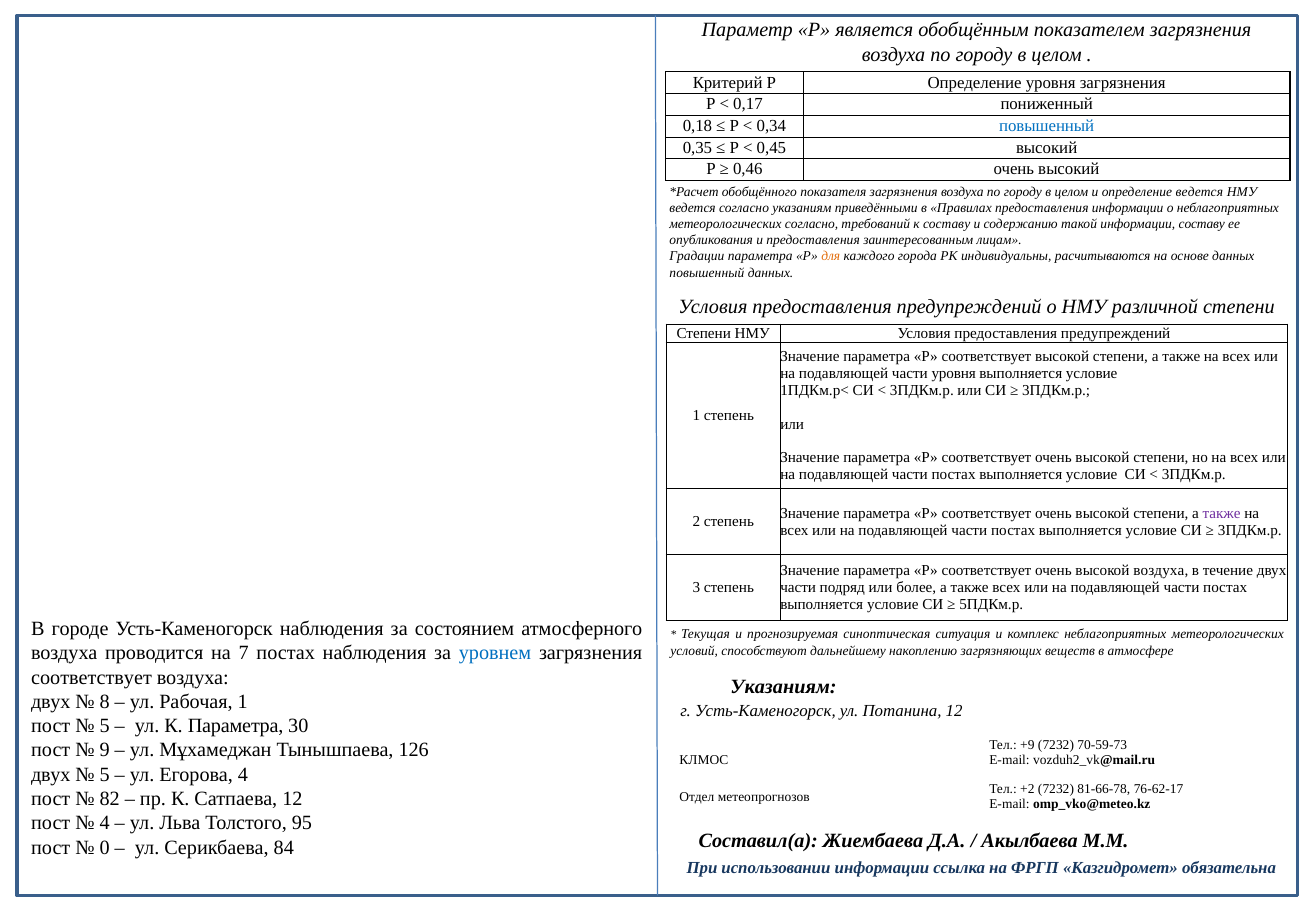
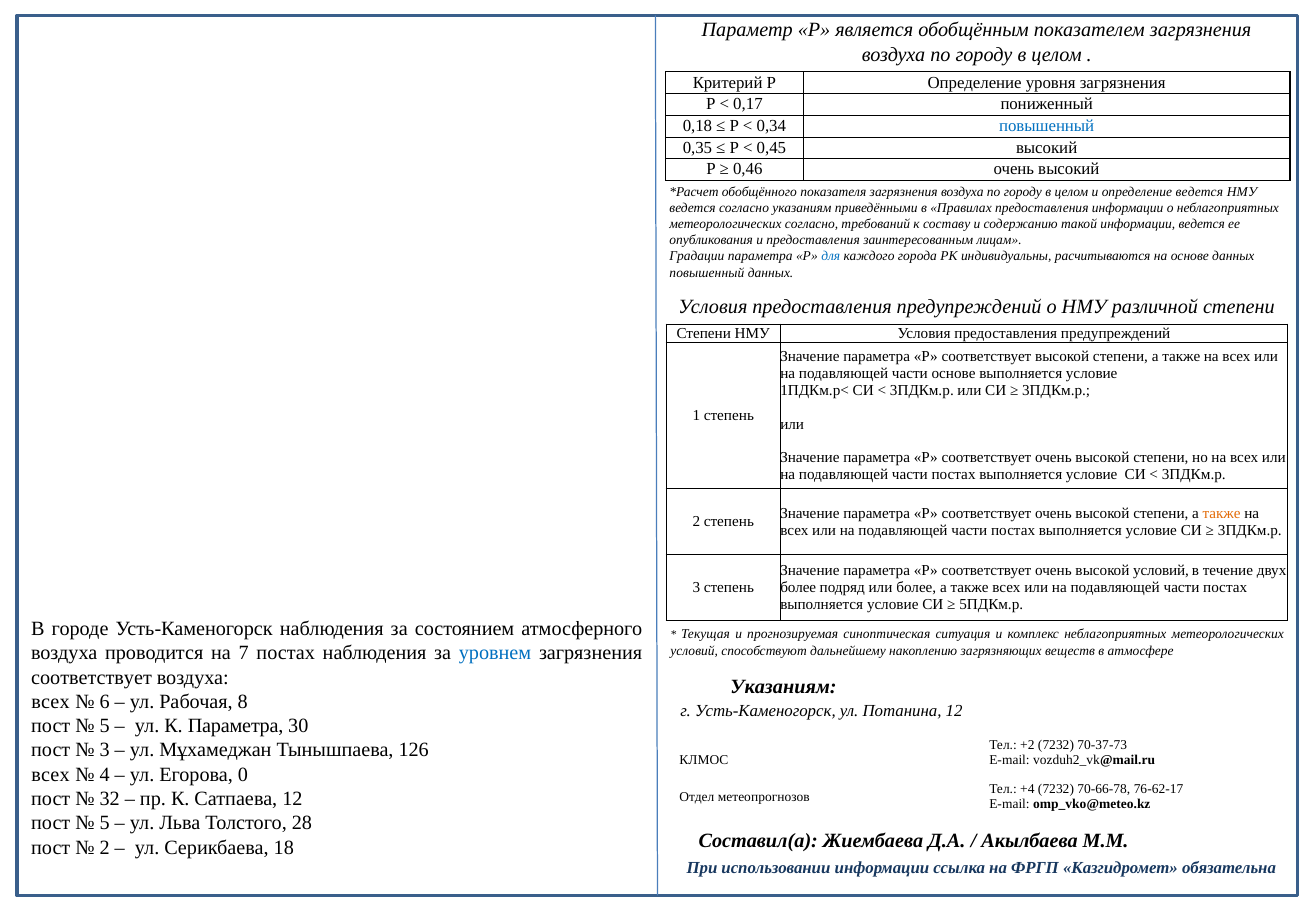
информации составу: составу -> ведется
для colour: orange -> blue
части уровня: уровня -> основе
также at (1222, 513) colour: purple -> orange
высокой воздуха: воздуха -> условий
части at (798, 587): части -> более
двух at (51, 701): двух -> всех
8: 8 -> 6
Рабочая 1: 1 -> 8
+9: +9 -> +2
70-59-73: 70-59-73 -> 70-37-73
9 at (105, 750): 9 -> 3
двух at (51, 774): двух -> всех
5 at (105, 774): 5 -> 4
Егорова 4: 4 -> 0
+2: +2 -> +4
81-66-78: 81-66-78 -> 70-66-78
82: 82 -> 32
4 at (105, 823): 4 -> 5
95: 95 -> 28
0 at (105, 847): 0 -> 2
84: 84 -> 18
